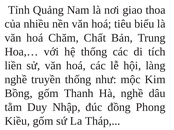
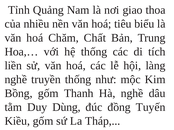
Nhập: Nhập -> Dùng
Phong: Phong -> Tuyến
